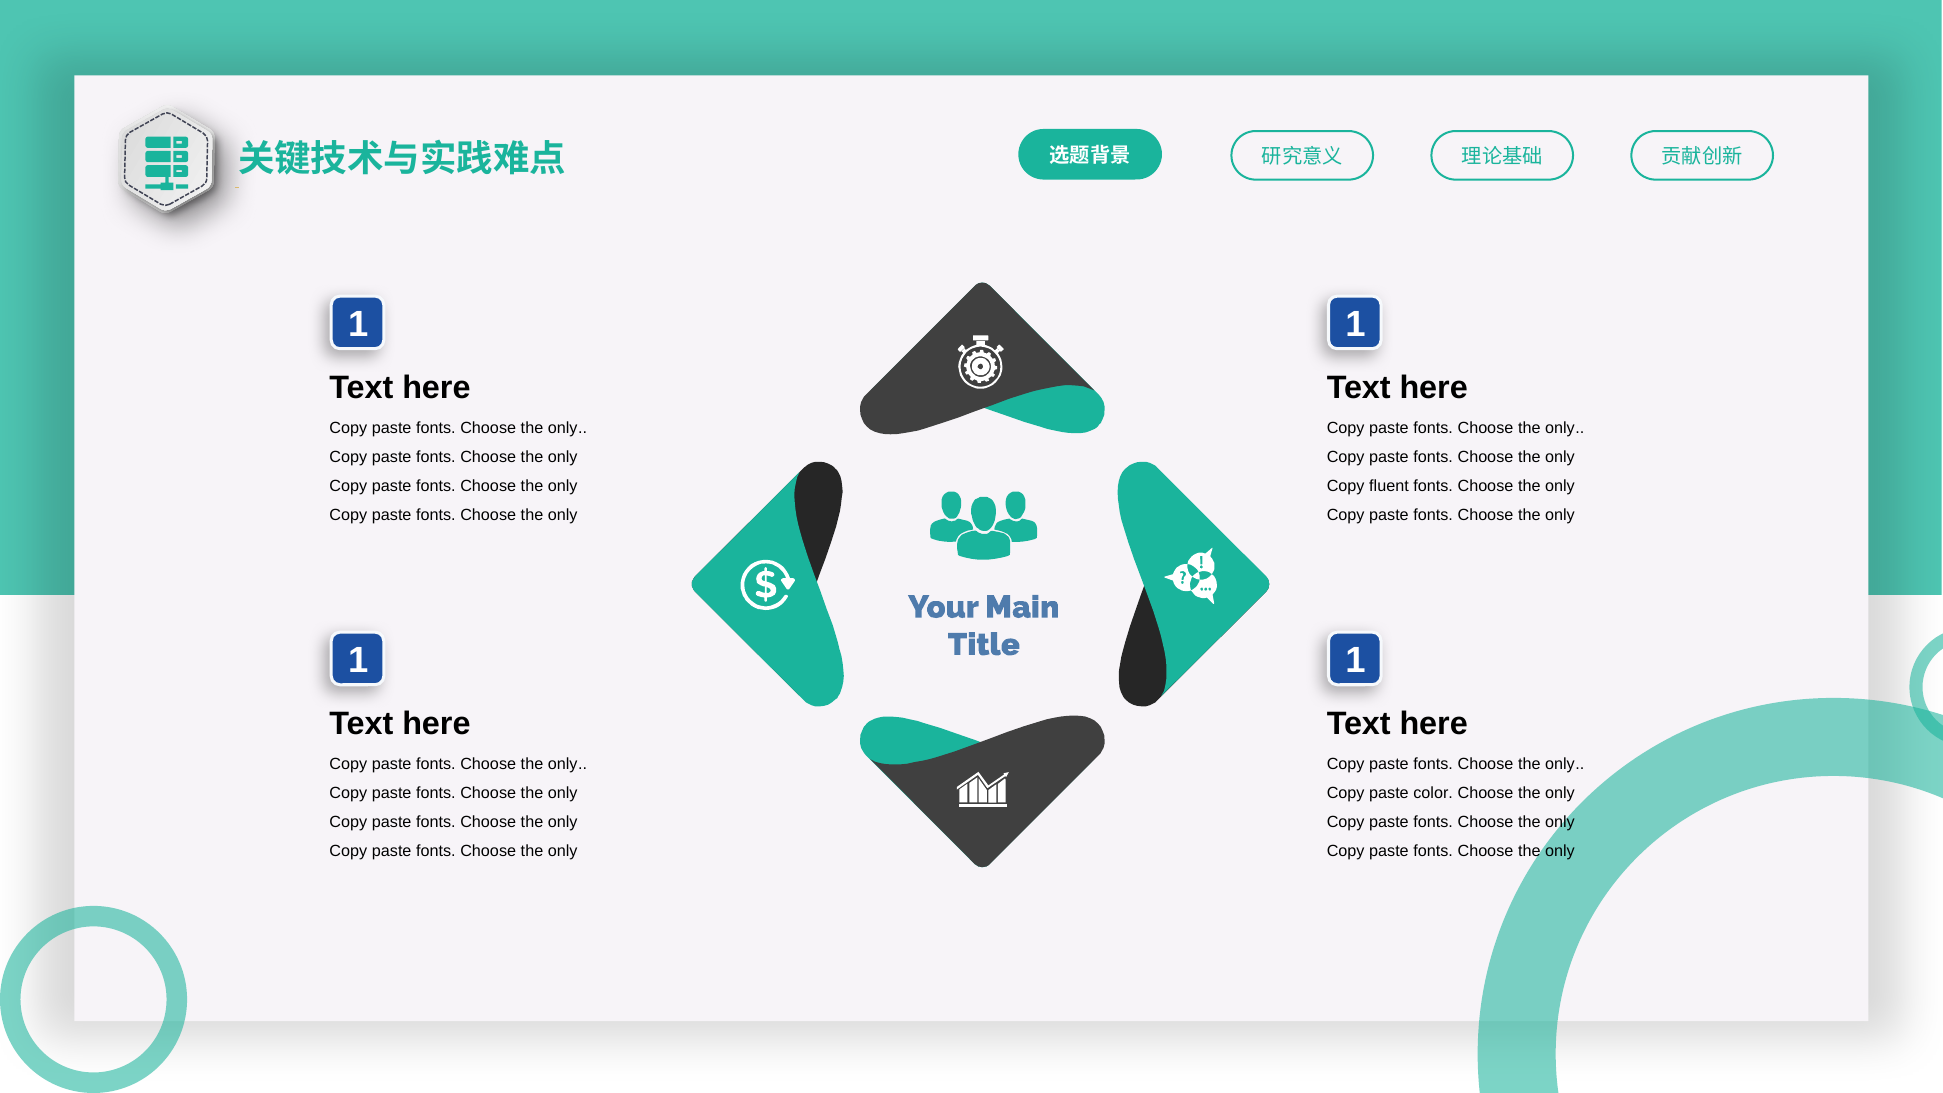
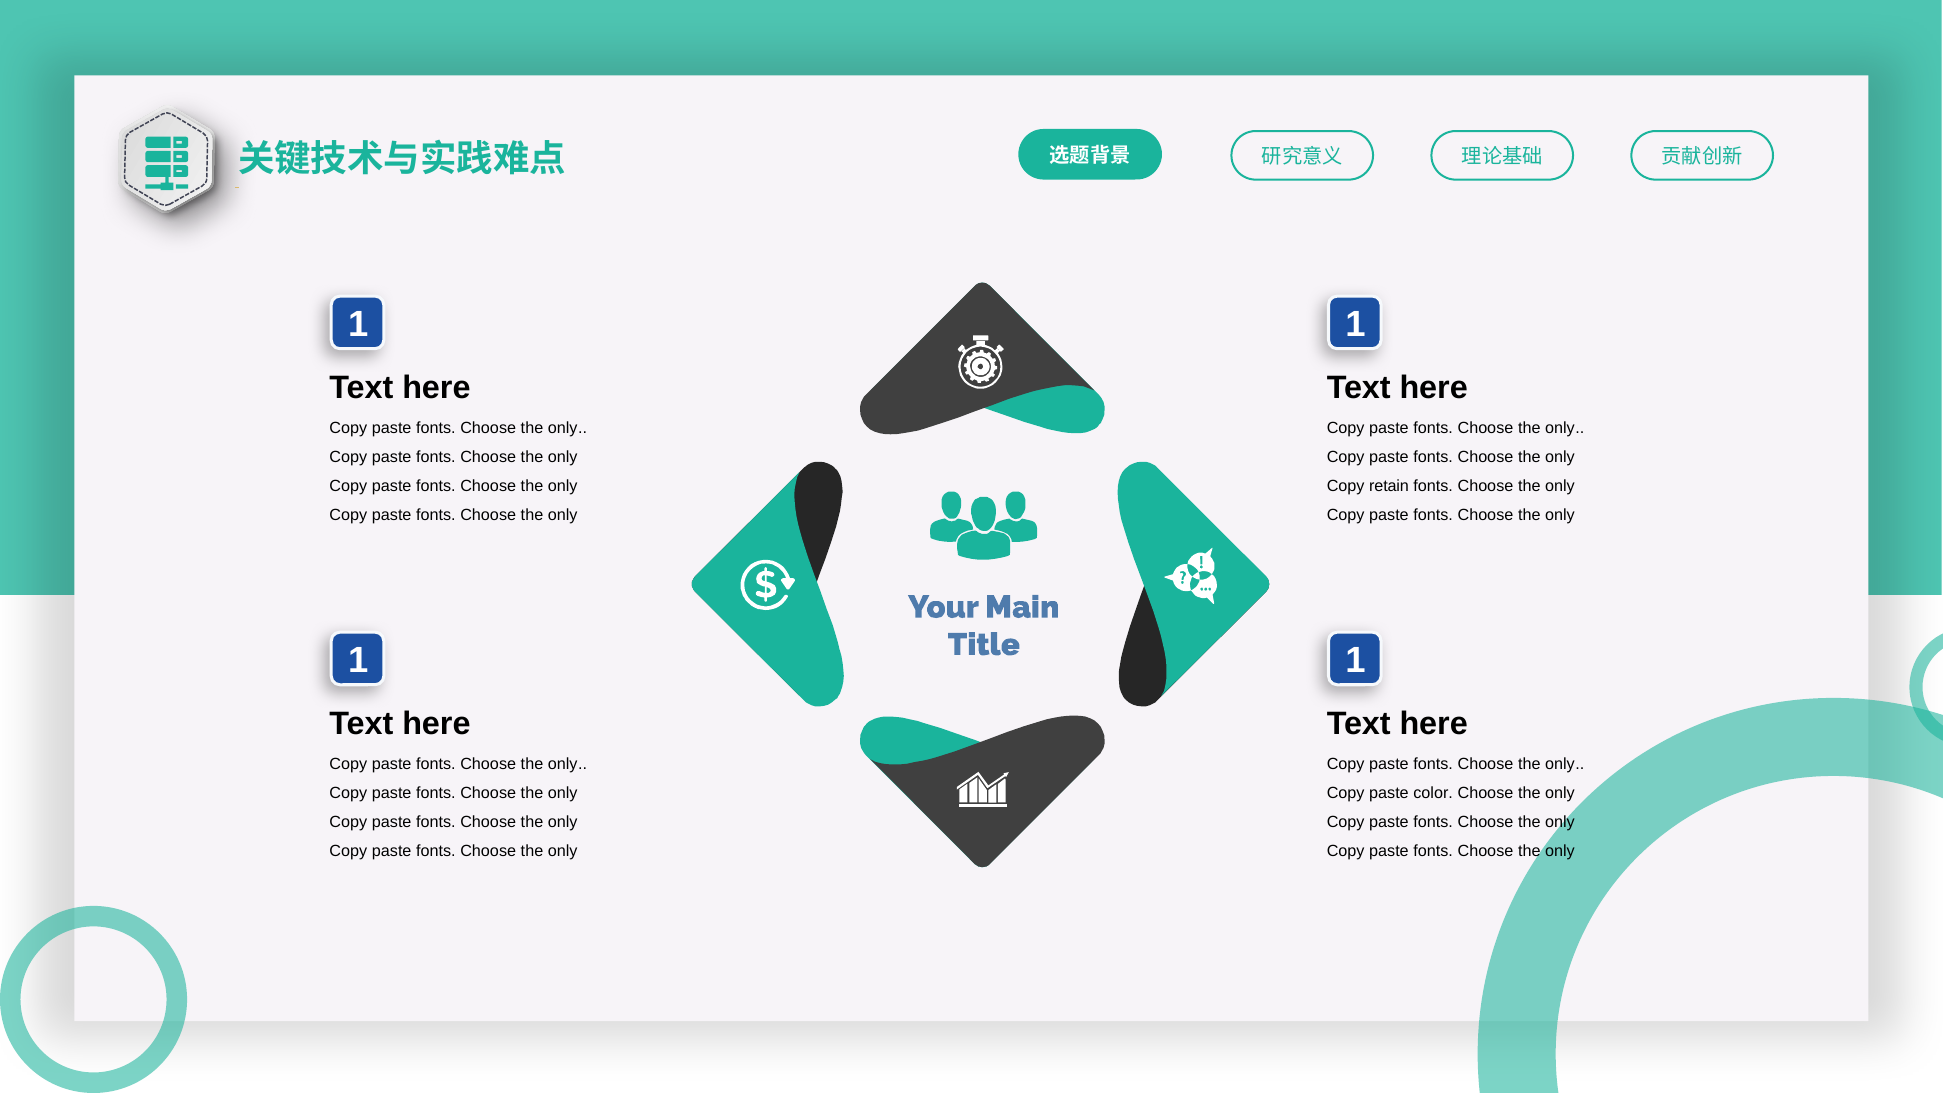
fluent: fluent -> retain
